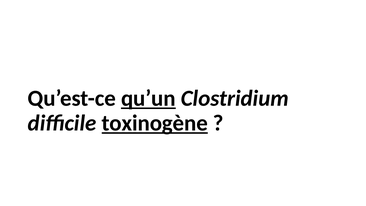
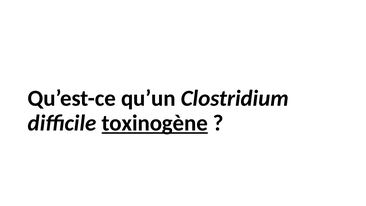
qu’un underline: present -> none
